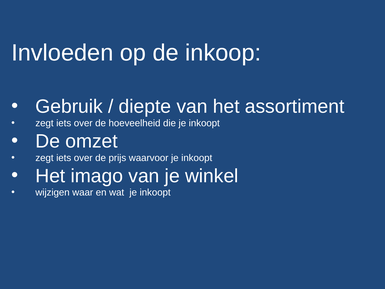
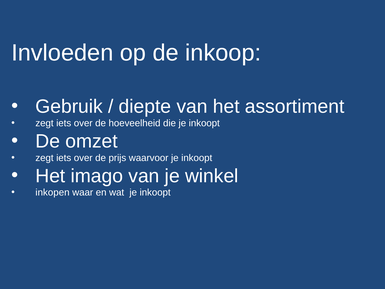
wijzigen: wijzigen -> inkopen
